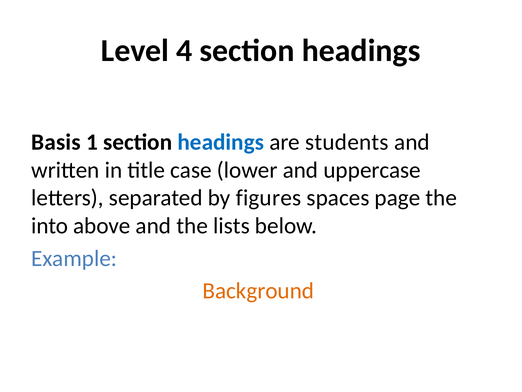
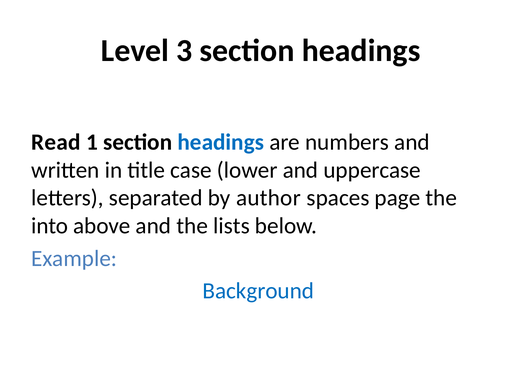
4: 4 -> 3
Basis: Basis -> Read
students: students -> numbers
figures: figures -> author
Background colour: orange -> blue
